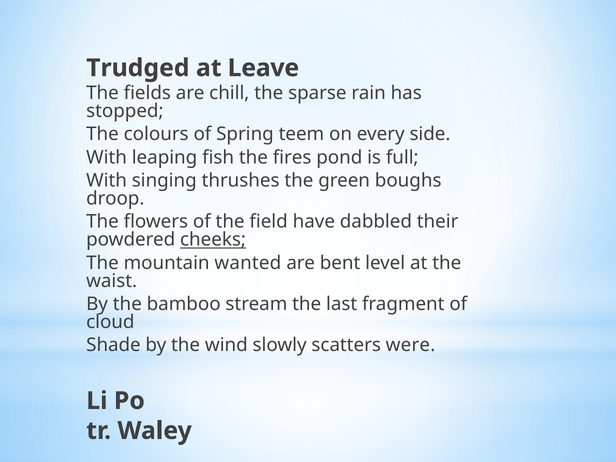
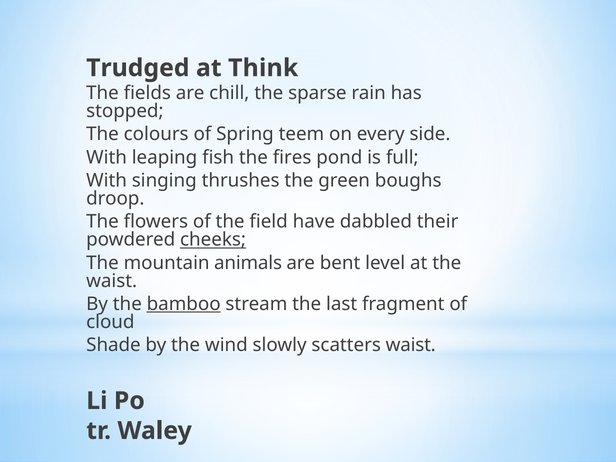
Leave: Leave -> Think
wanted: wanted -> animals
bamboo underline: none -> present
scatters were: were -> waist
